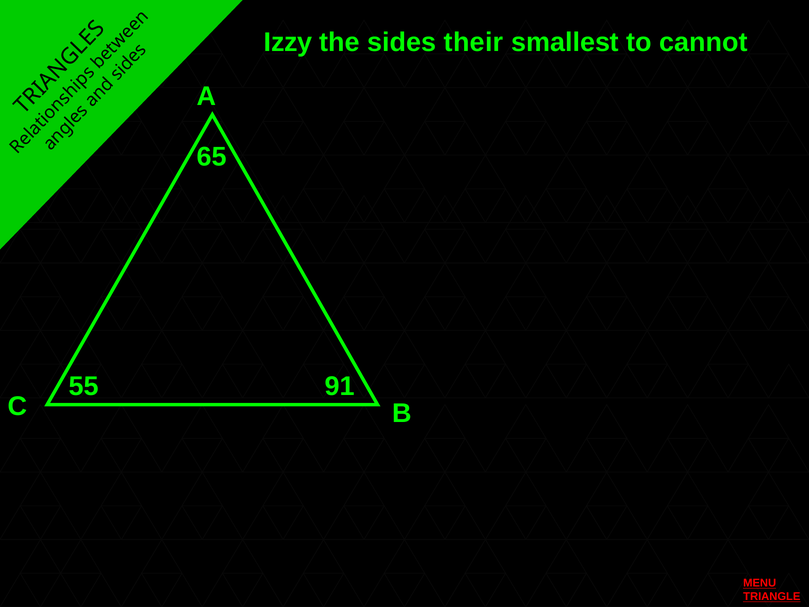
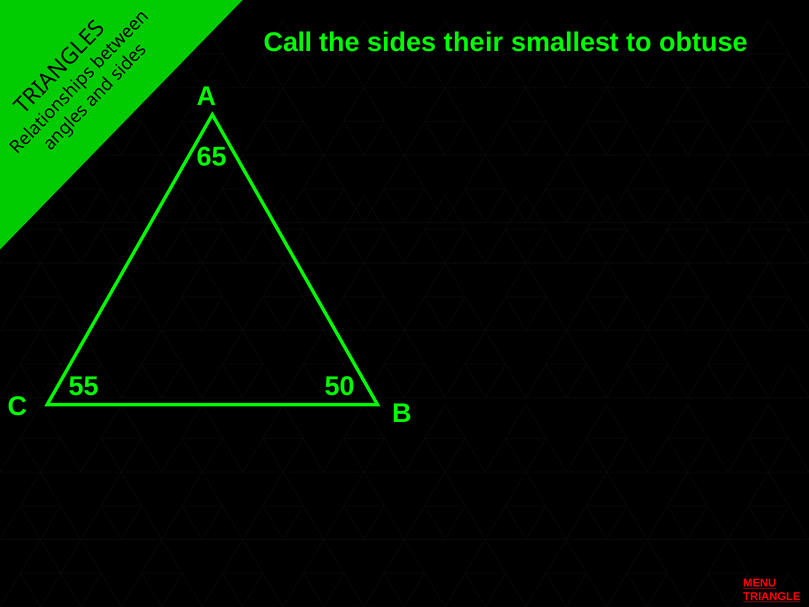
Izzy: Izzy -> Call
cannot: cannot -> obtuse
91: 91 -> 50
